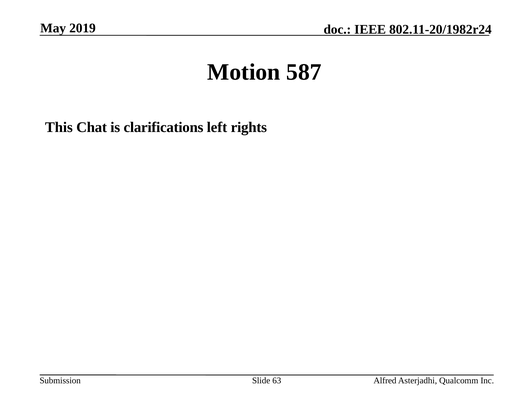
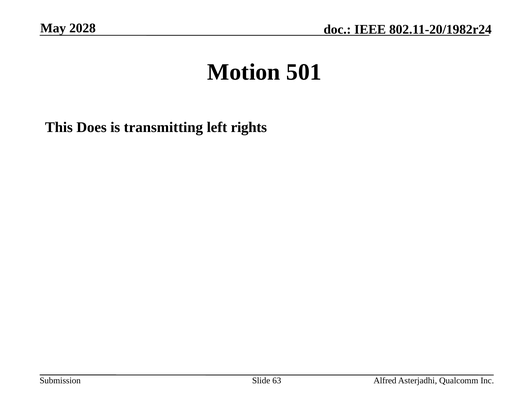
2019: 2019 -> 2028
587: 587 -> 501
Chat: Chat -> Does
clarifications: clarifications -> transmitting
